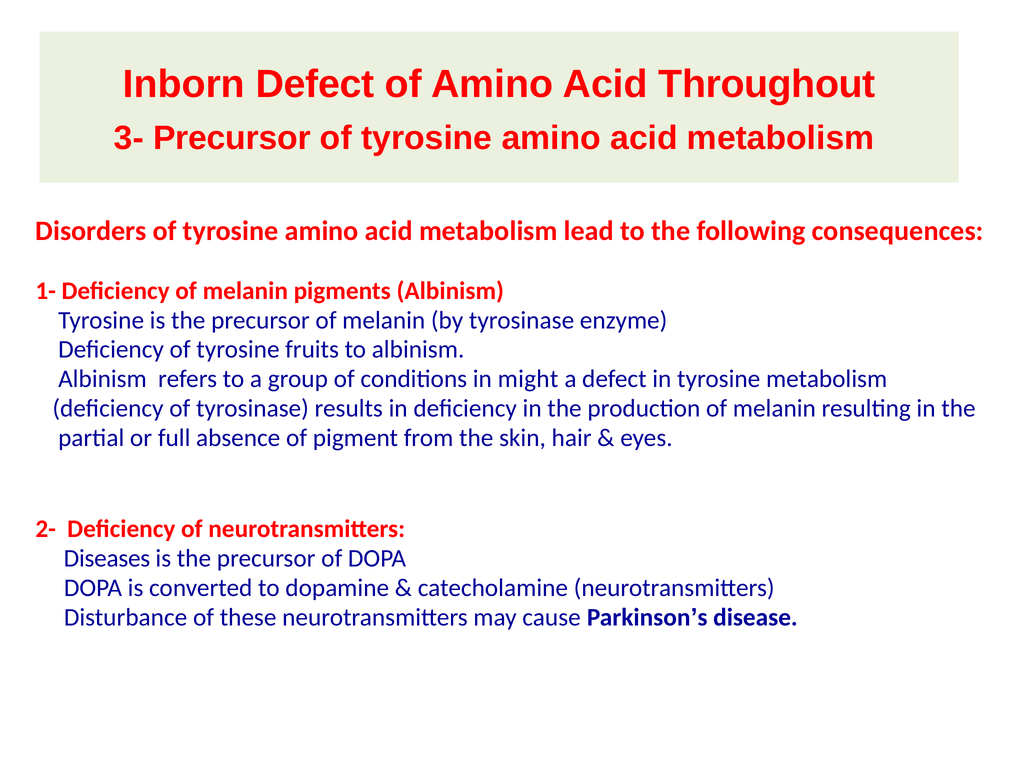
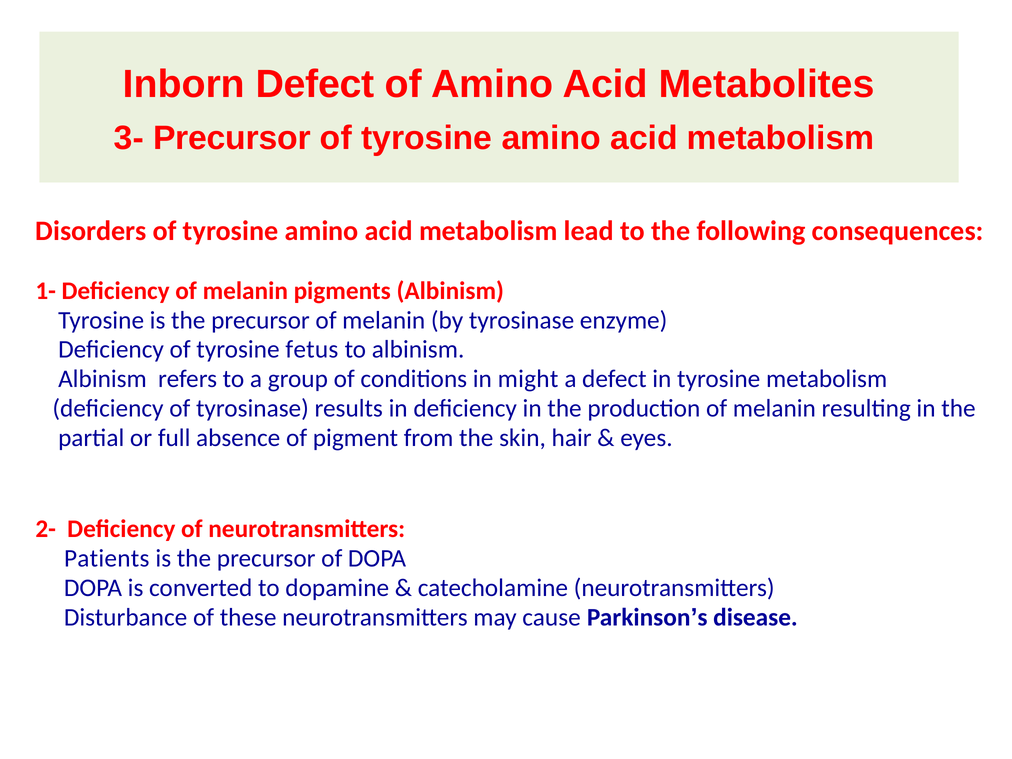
Throughout: Throughout -> Metabolites
fruits: fruits -> fetus
Diseases: Diseases -> Patients
